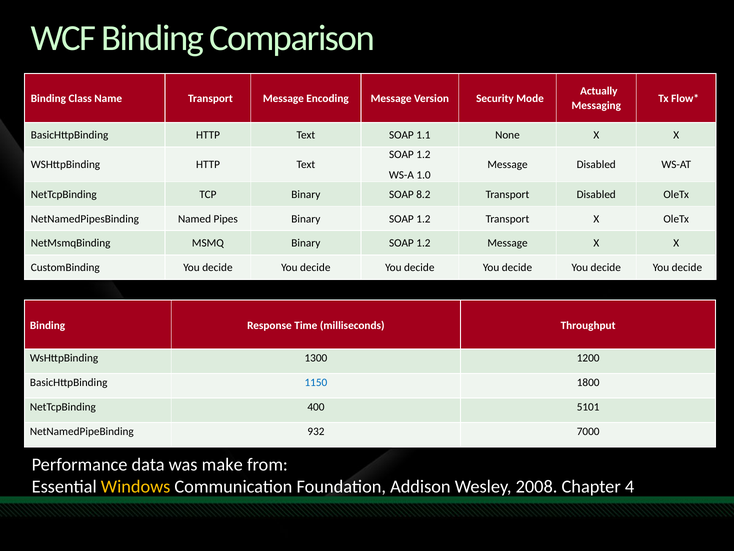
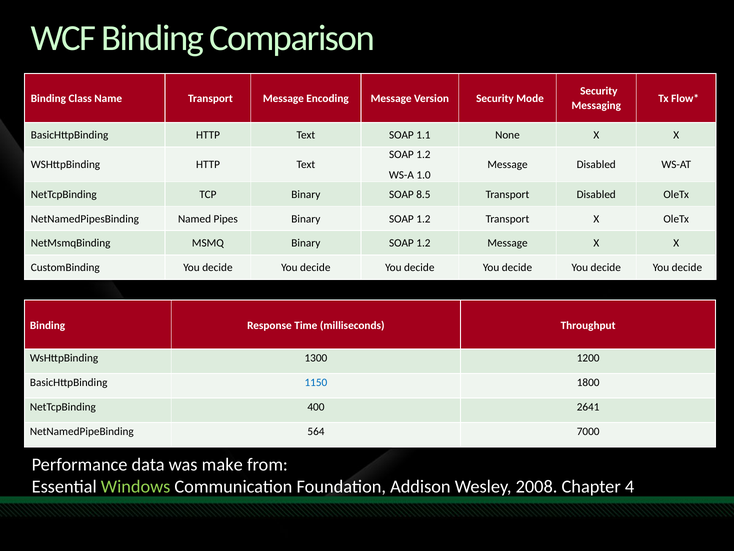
Actually at (599, 91): Actually -> Security
8.2: 8.2 -> 8.5
5101: 5101 -> 2641
932: 932 -> 564
Windows colour: yellow -> light green
